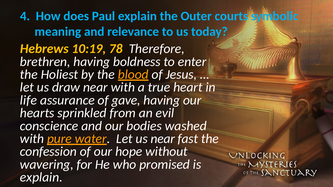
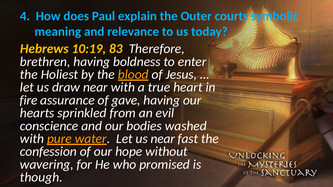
78: 78 -> 83
life: life -> fire
explain at (41, 178): explain -> though
